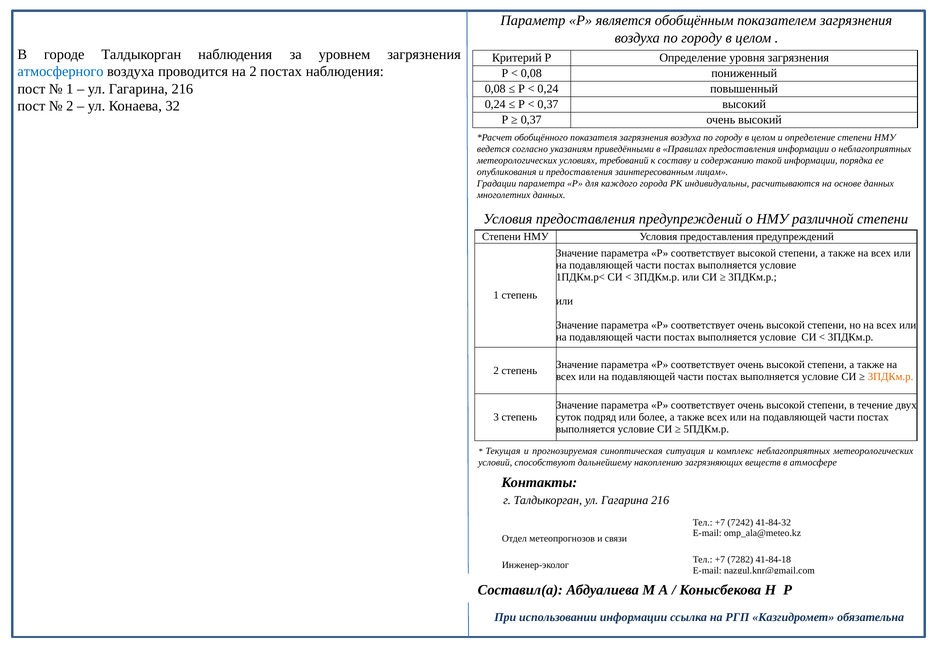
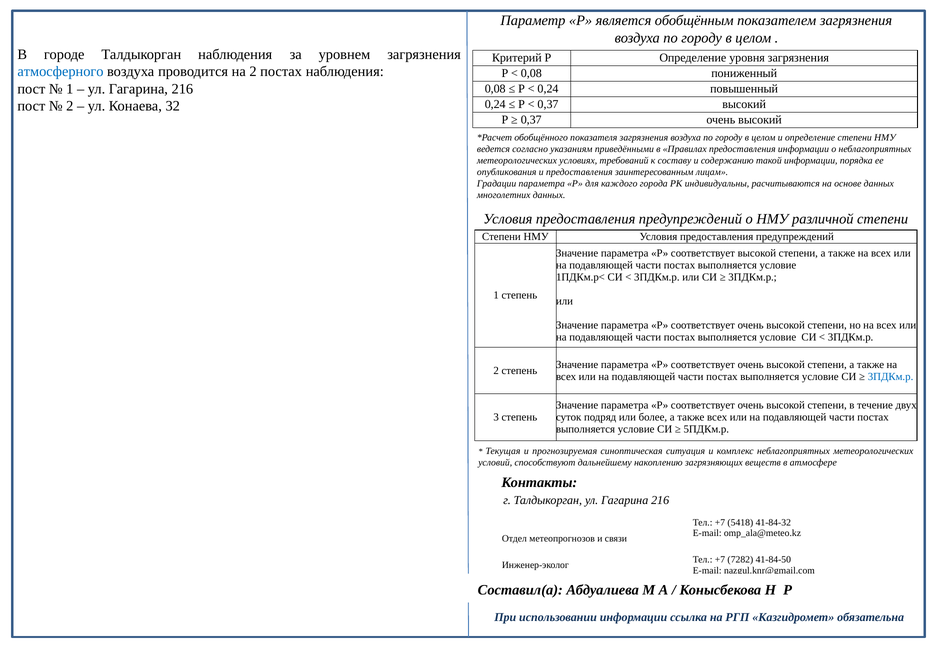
3ПДКм.р at (891, 377) colour: orange -> blue
7242: 7242 -> 5418
41-84-18: 41-84-18 -> 41-84-50
